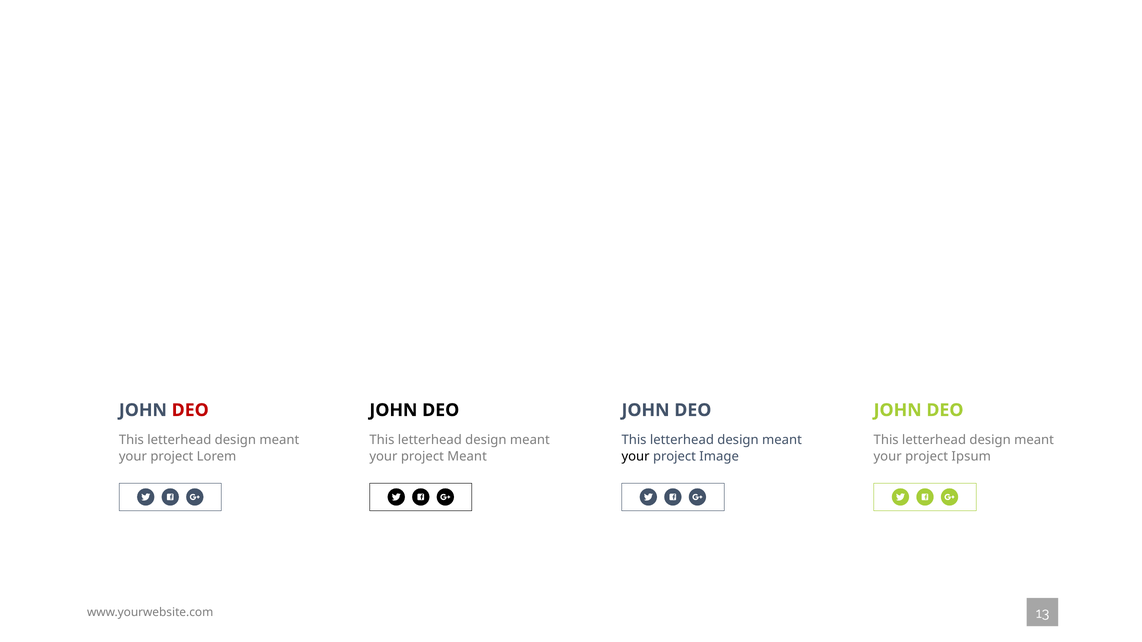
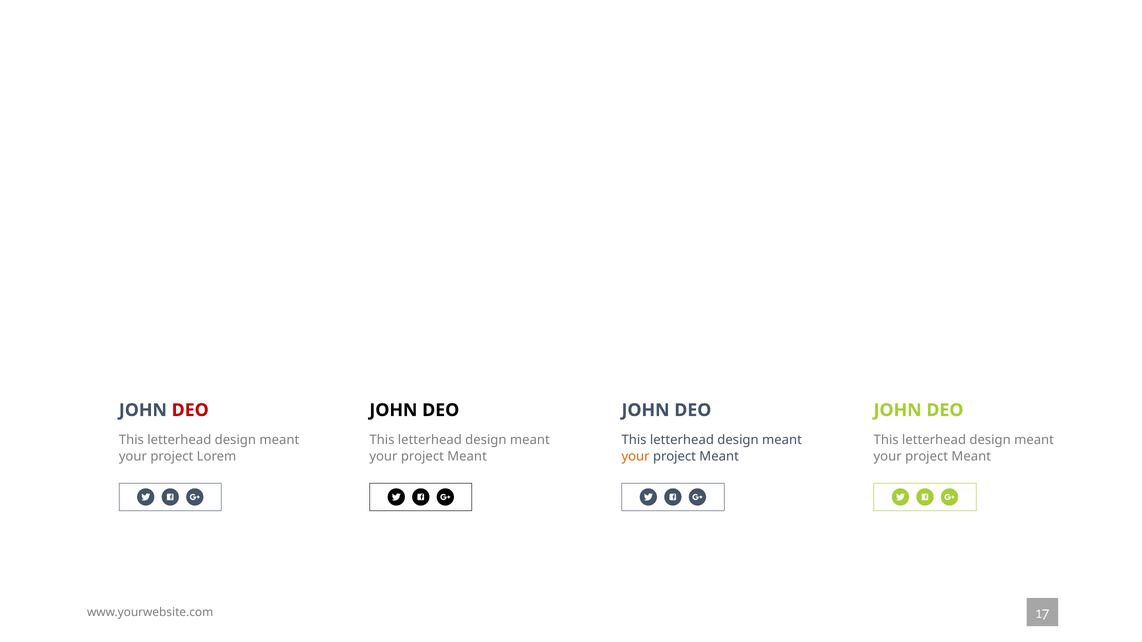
your at (636, 457) colour: black -> orange
Image at (719, 457): Image -> Meant
Ipsum at (971, 457): Ipsum -> Meant
13: 13 -> 17
